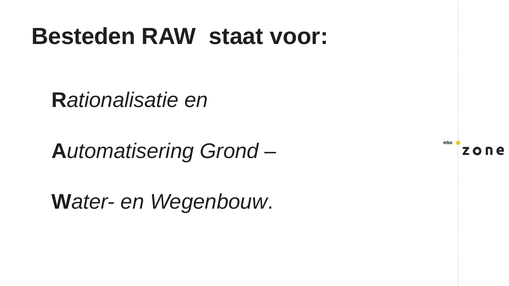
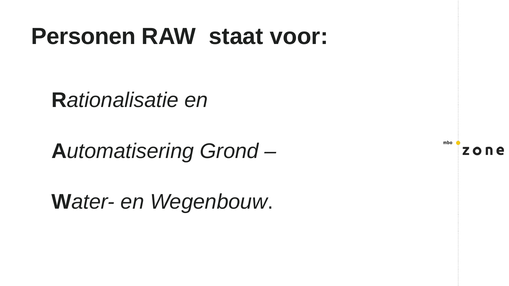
Besteden: Besteden -> Personen
